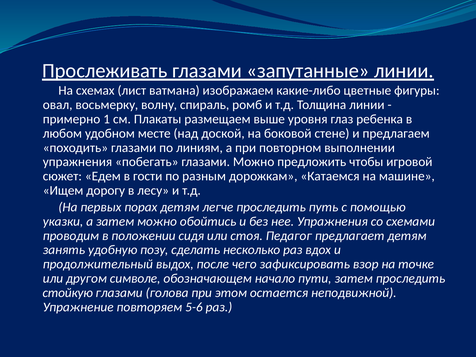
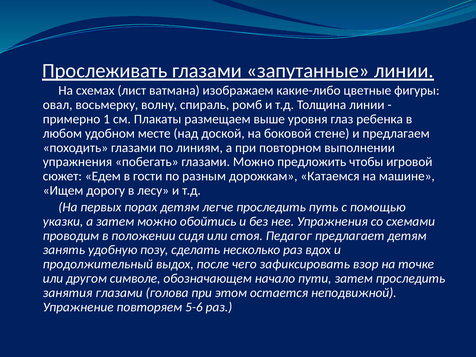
стойкую: стойкую -> занятия
